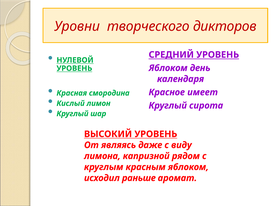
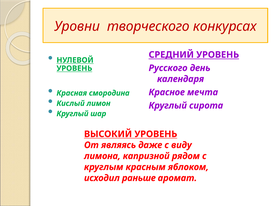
дикторов: дикторов -> конкурсах
Яблоком at (168, 68): Яблоком -> Русского
имеет: имеет -> мечта
